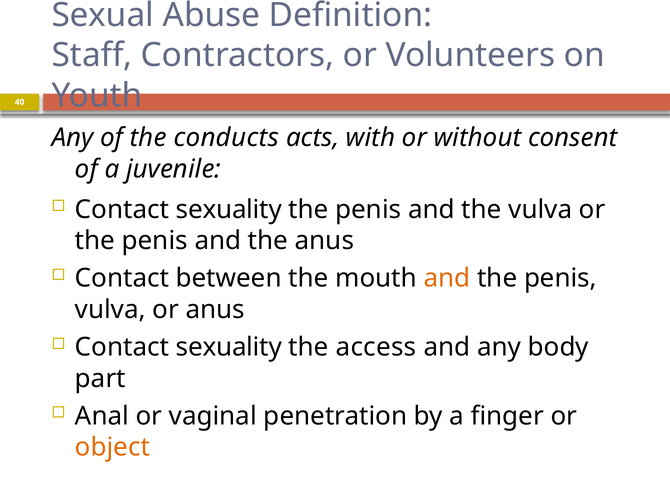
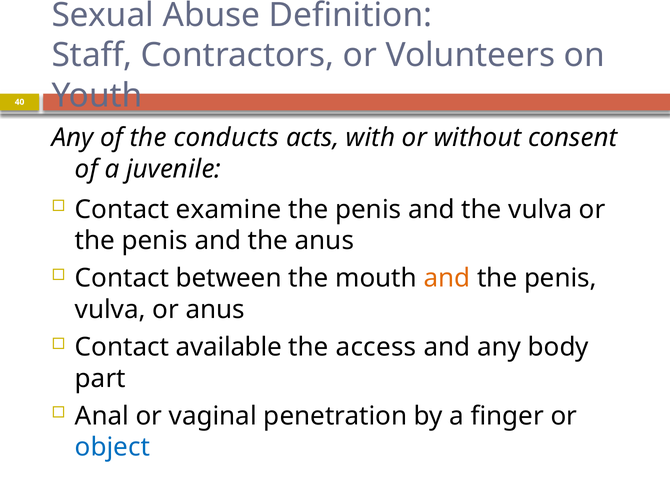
sexuality at (229, 210): sexuality -> examine
sexuality at (229, 348): sexuality -> available
object colour: orange -> blue
